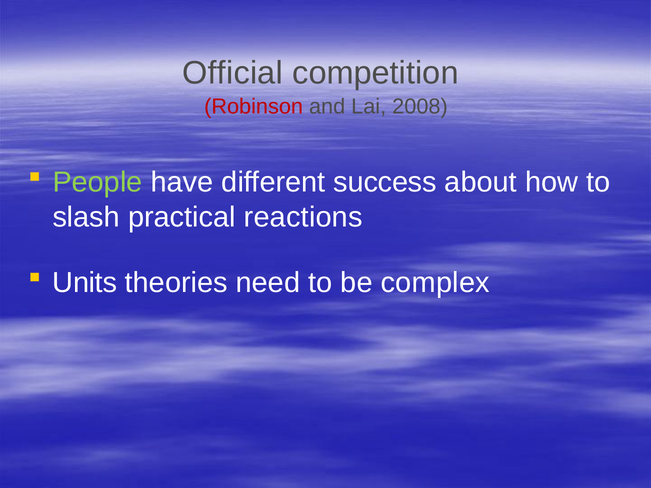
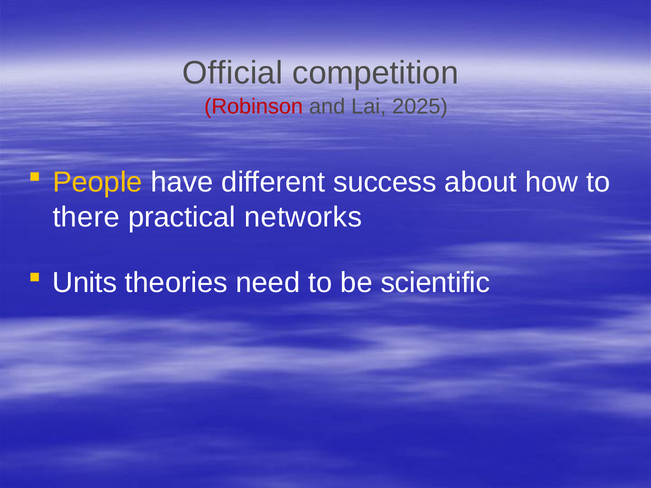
2008: 2008 -> 2025
People colour: light green -> yellow
slash: slash -> there
reactions: reactions -> networks
complex: complex -> scientific
